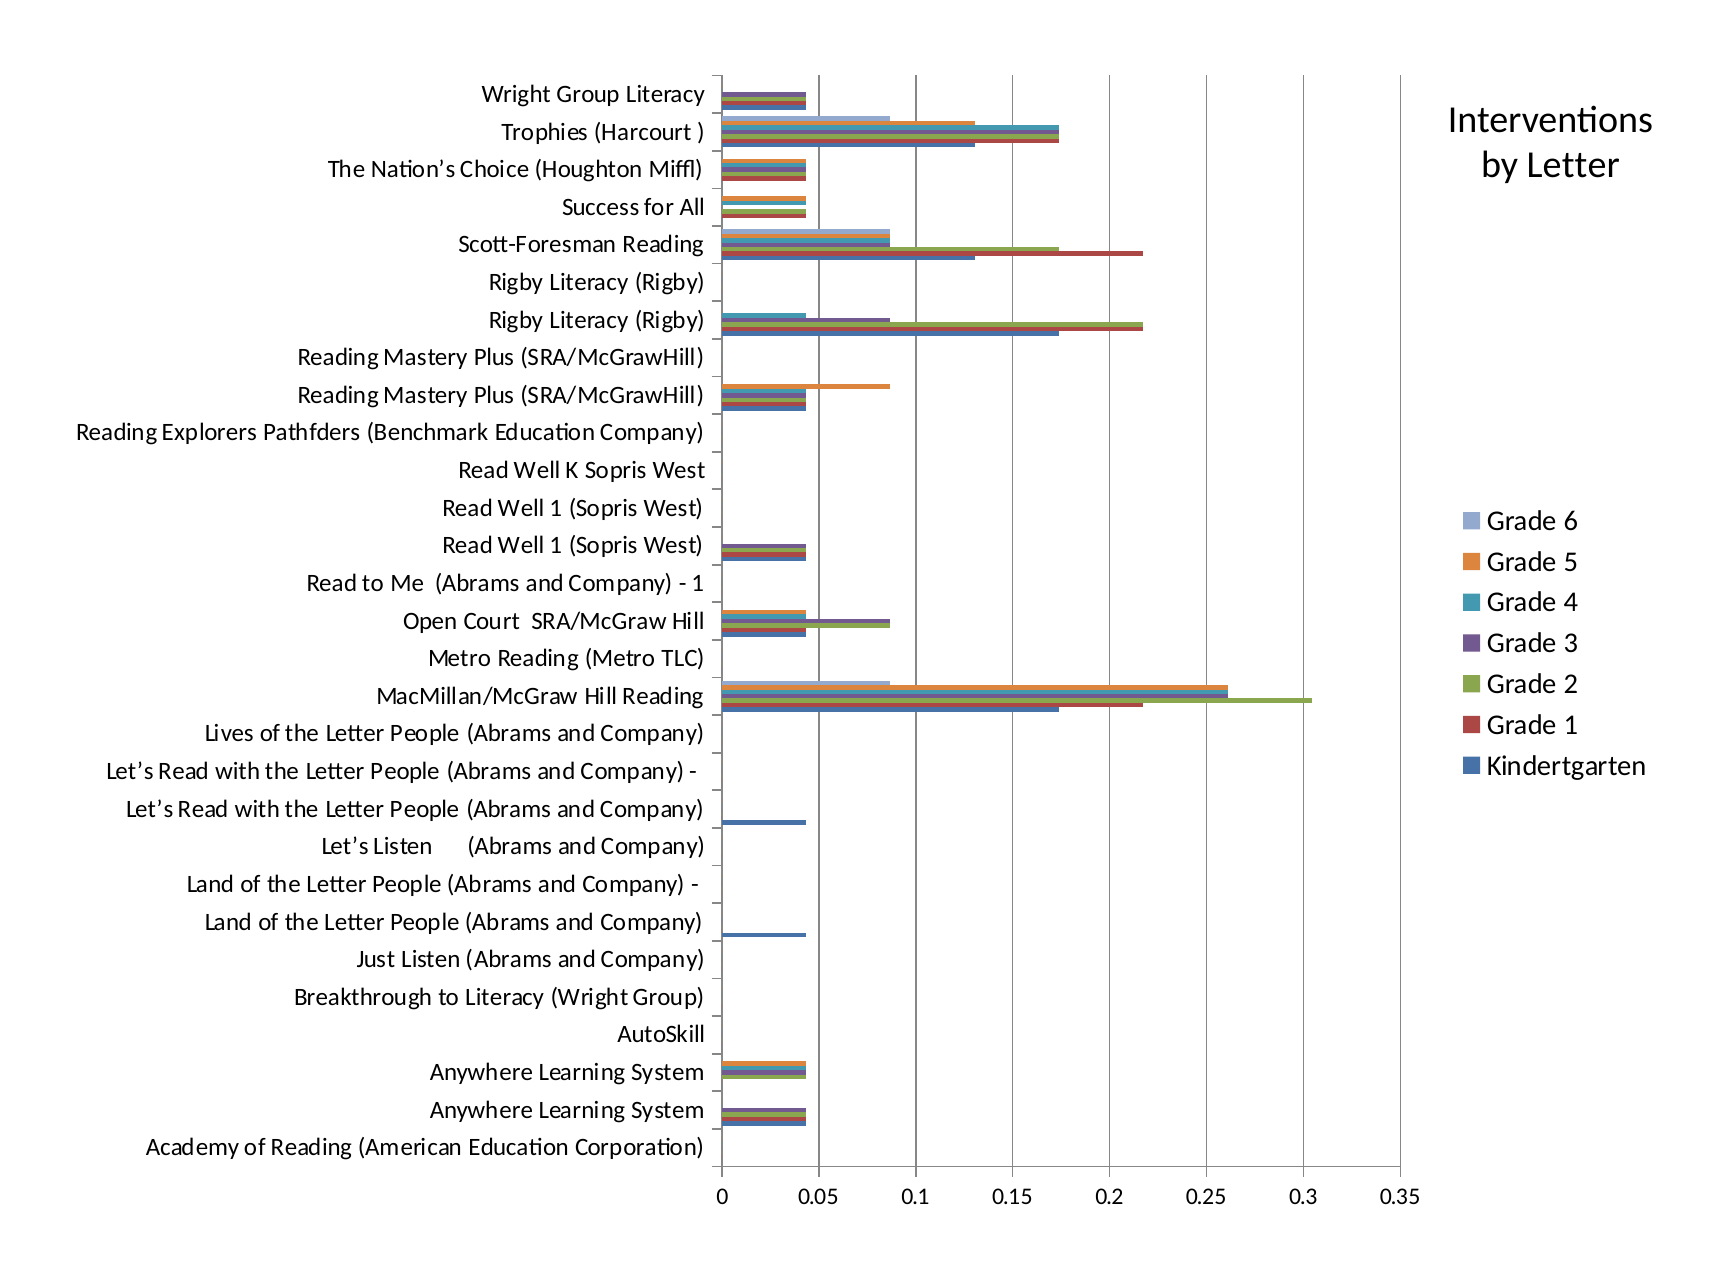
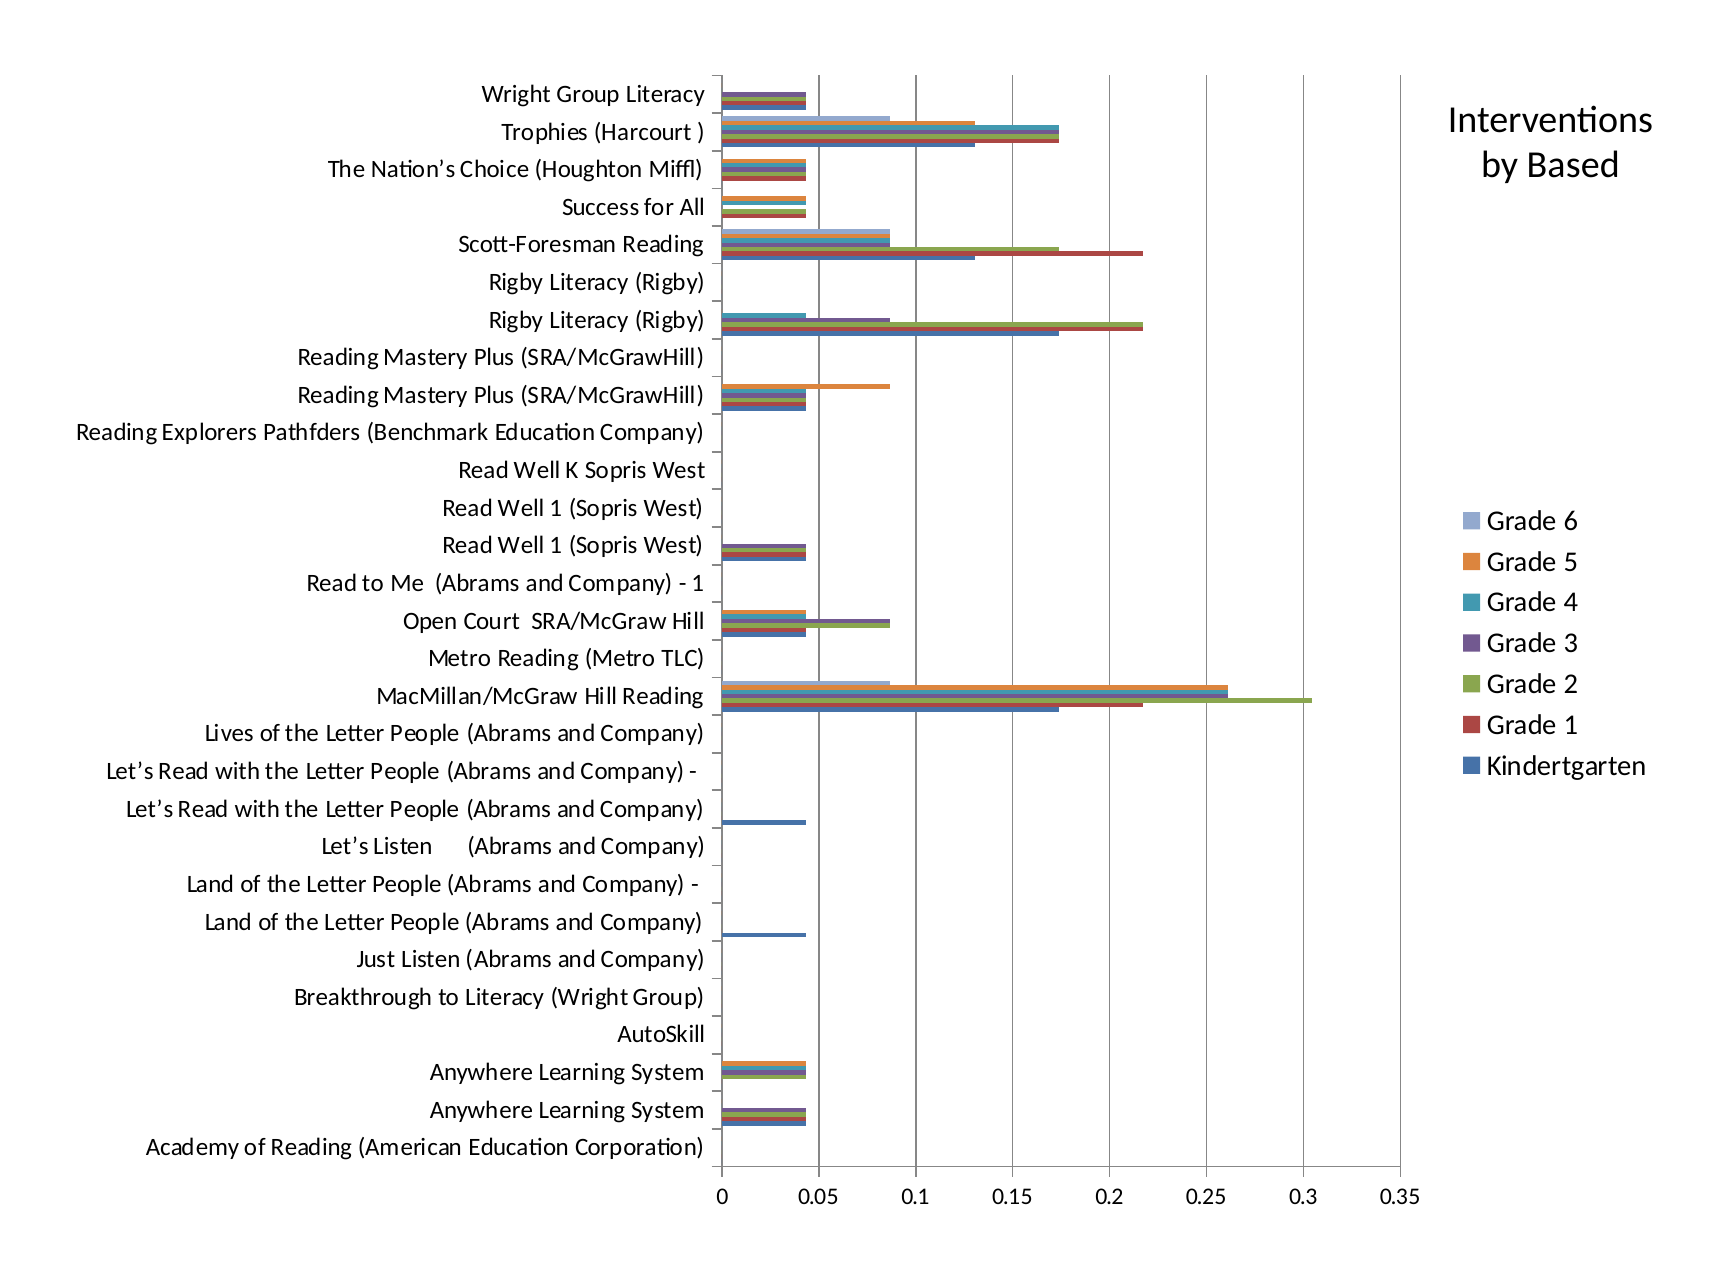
by Letter: Letter -> Based
